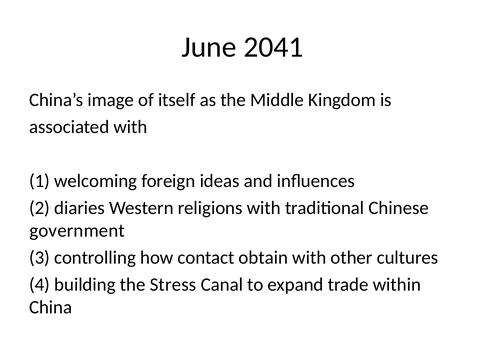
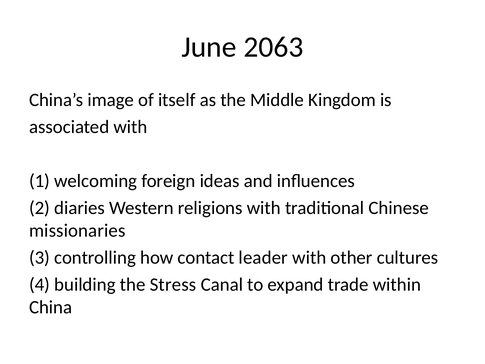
2041: 2041 -> 2063
government: government -> missionaries
obtain: obtain -> leader
